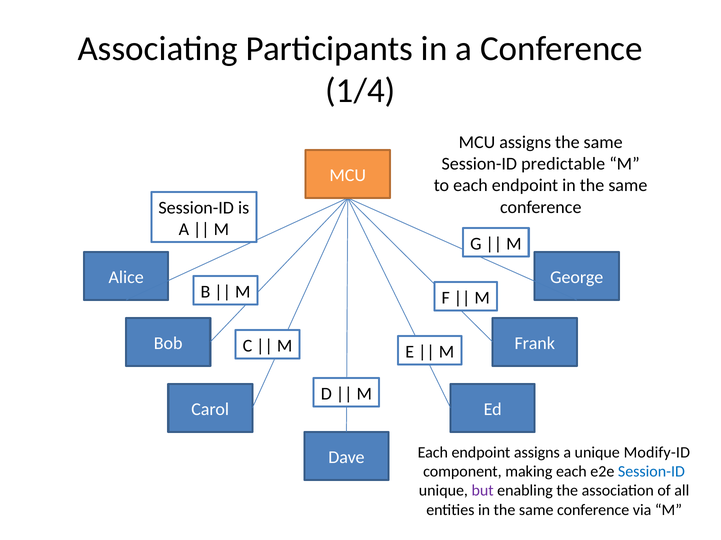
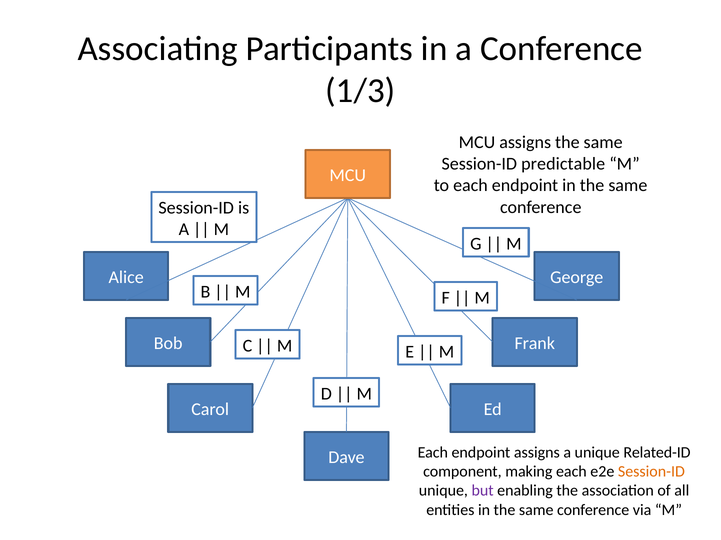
1/4: 1/4 -> 1/3
Modify-ID: Modify-ID -> Related-ID
Session-ID at (651, 472) colour: blue -> orange
